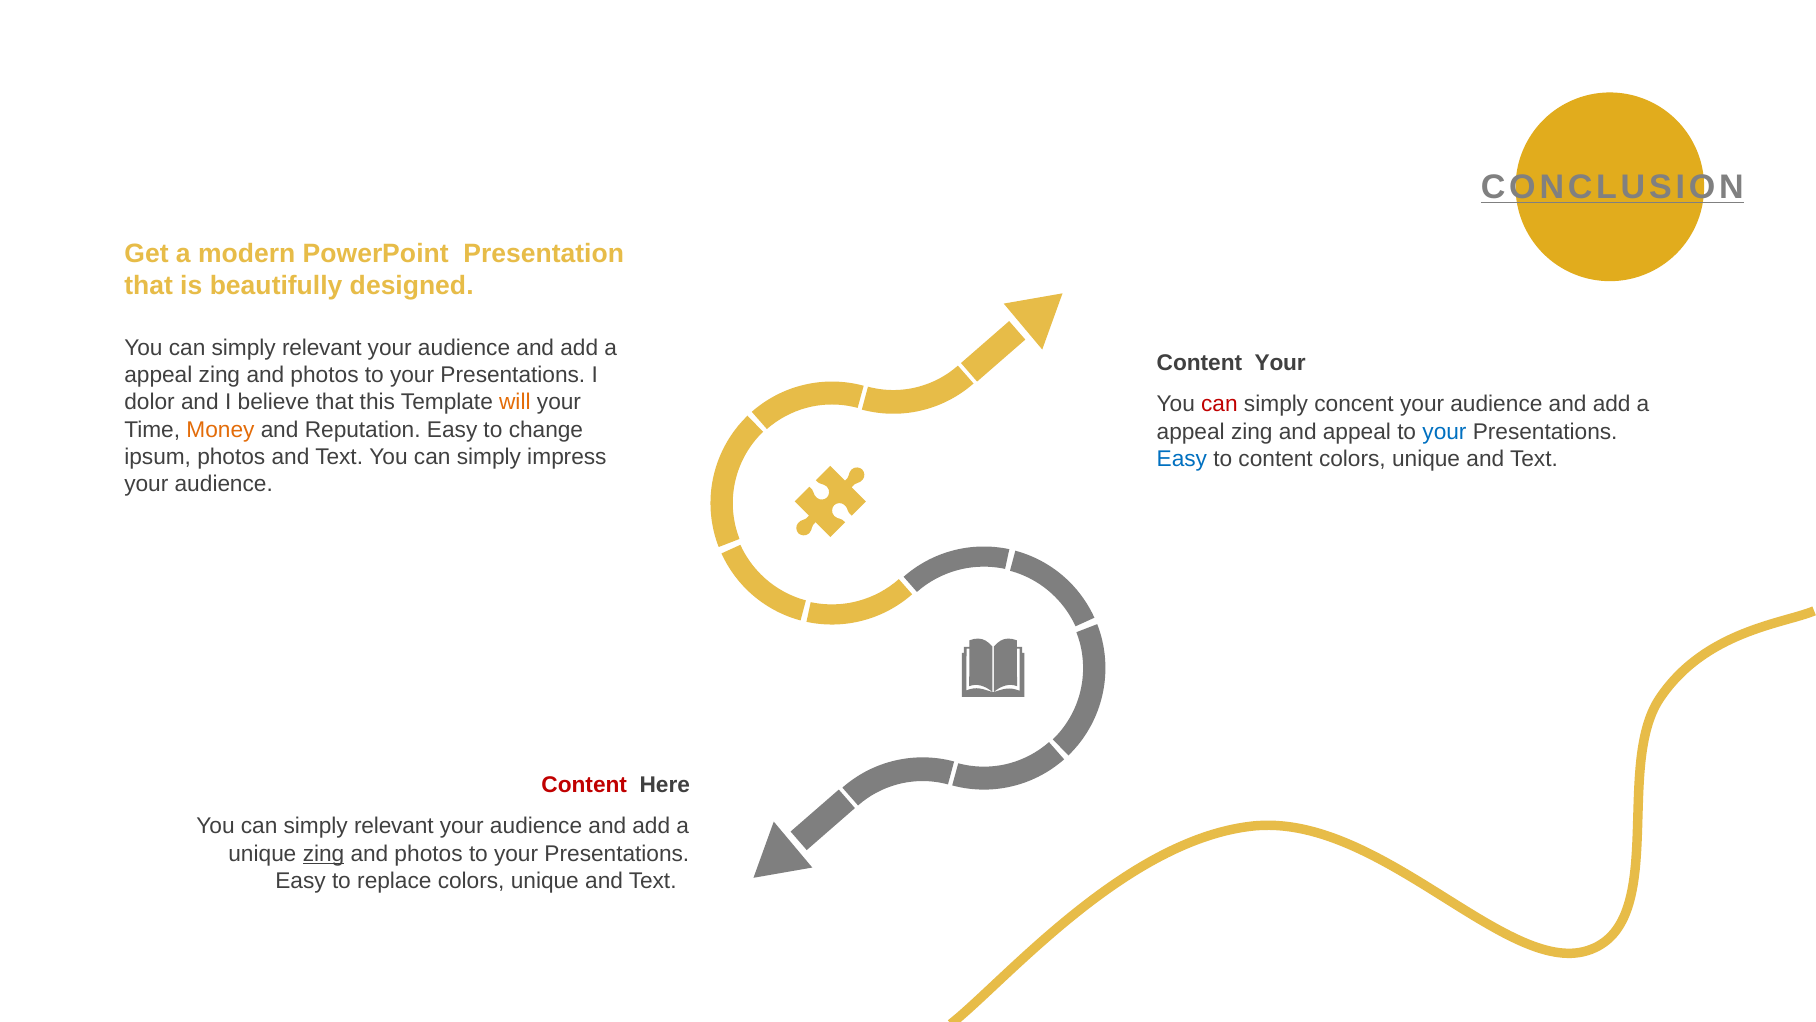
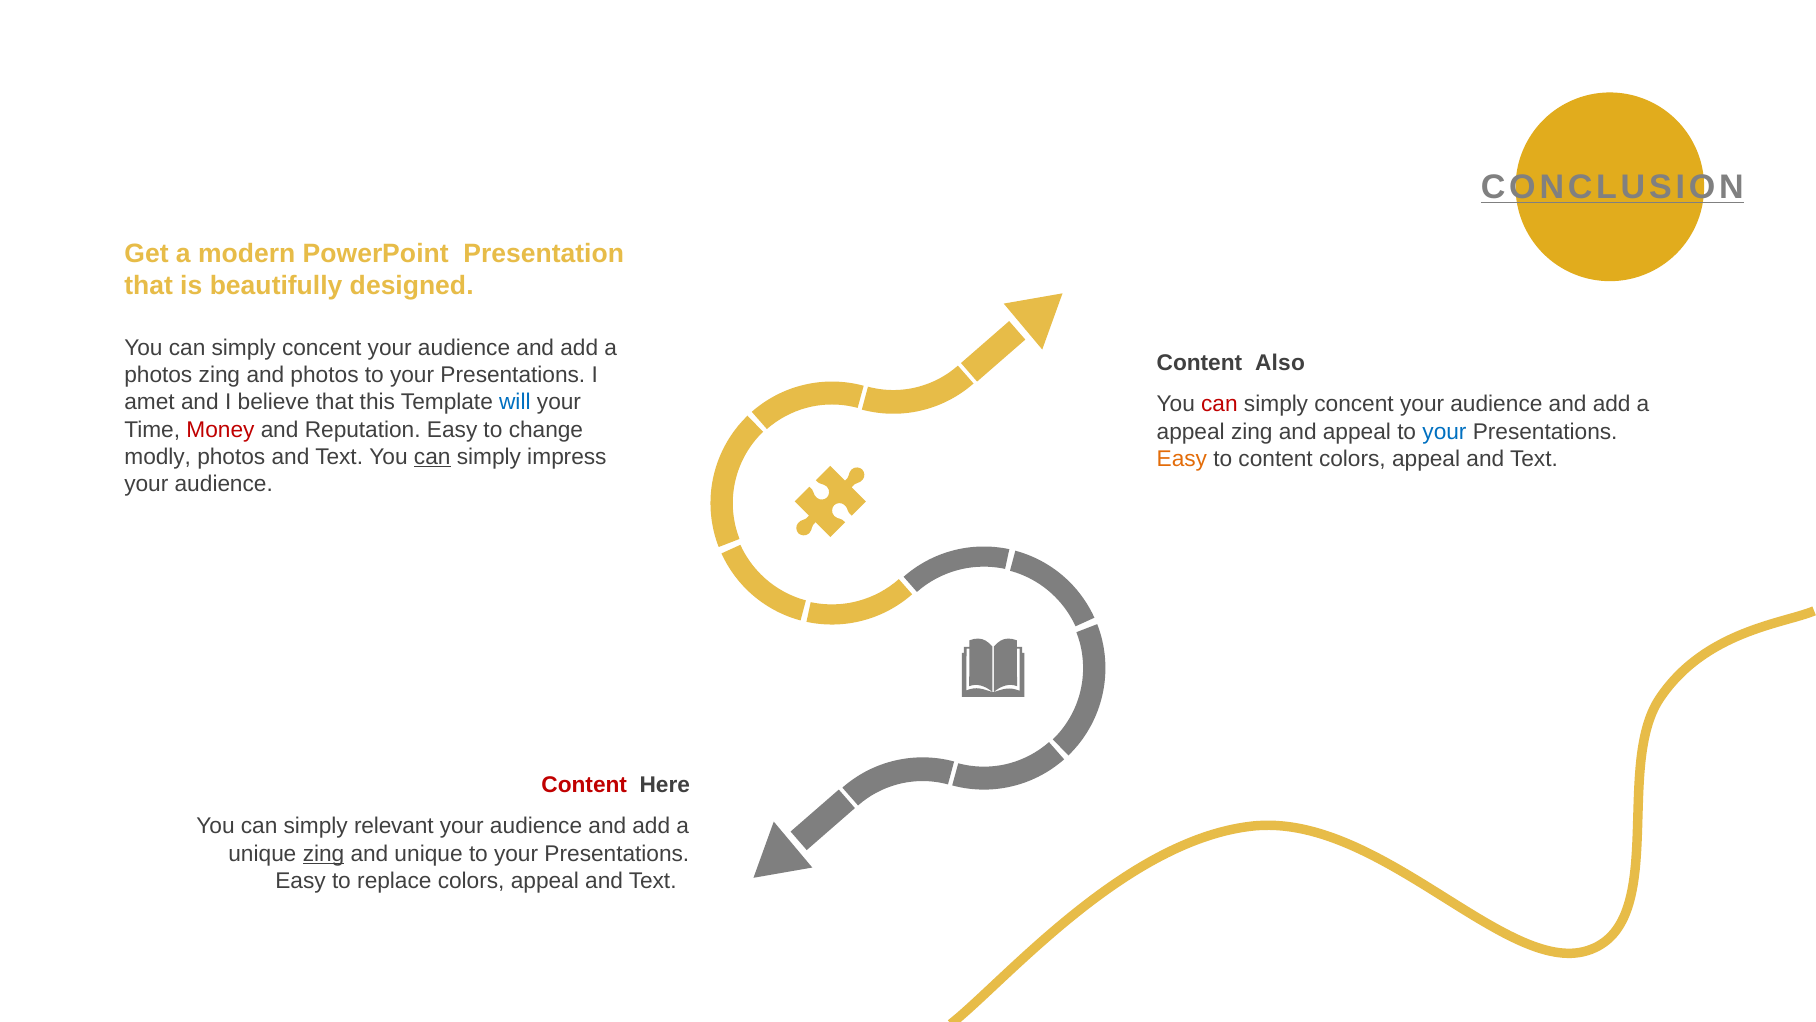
relevant at (322, 348): relevant -> concent
Content Your: Your -> Also
appeal at (158, 375): appeal -> photos
dolor: dolor -> amet
will colour: orange -> blue
Money colour: orange -> red
ipsum: ipsum -> modly
can at (432, 457) underline: none -> present
Easy at (1182, 459) colour: blue -> orange
unique at (1426, 459): unique -> appeal
photos at (429, 853): photos -> unique
unique at (545, 880): unique -> appeal
